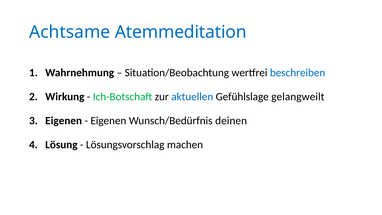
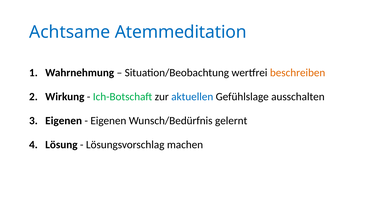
beschreiben colour: blue -> orange
gelangweilt: gelangweilt -> ausschalten
deinen: deinen -> gelernt
